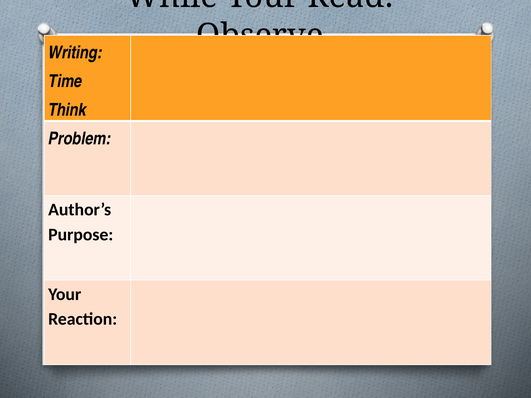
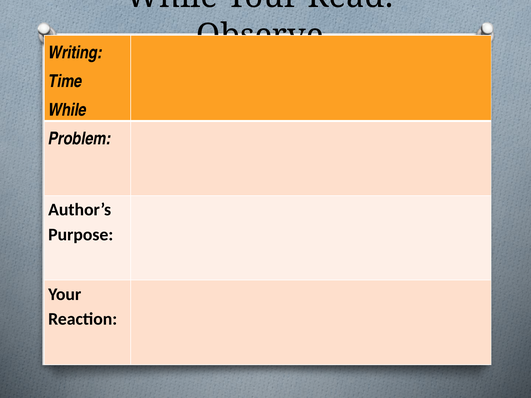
Think at (67, 110): Think -> While
